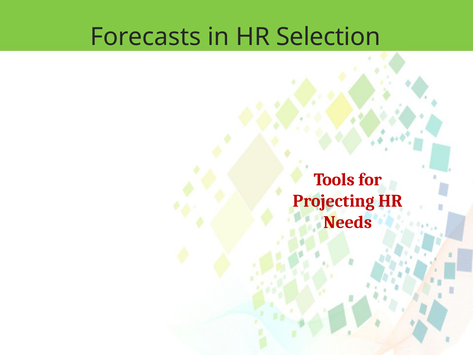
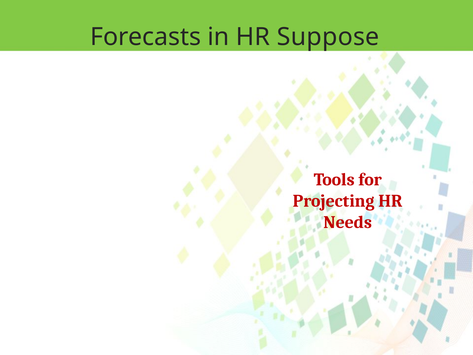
Selection: Selection -> Suppose
